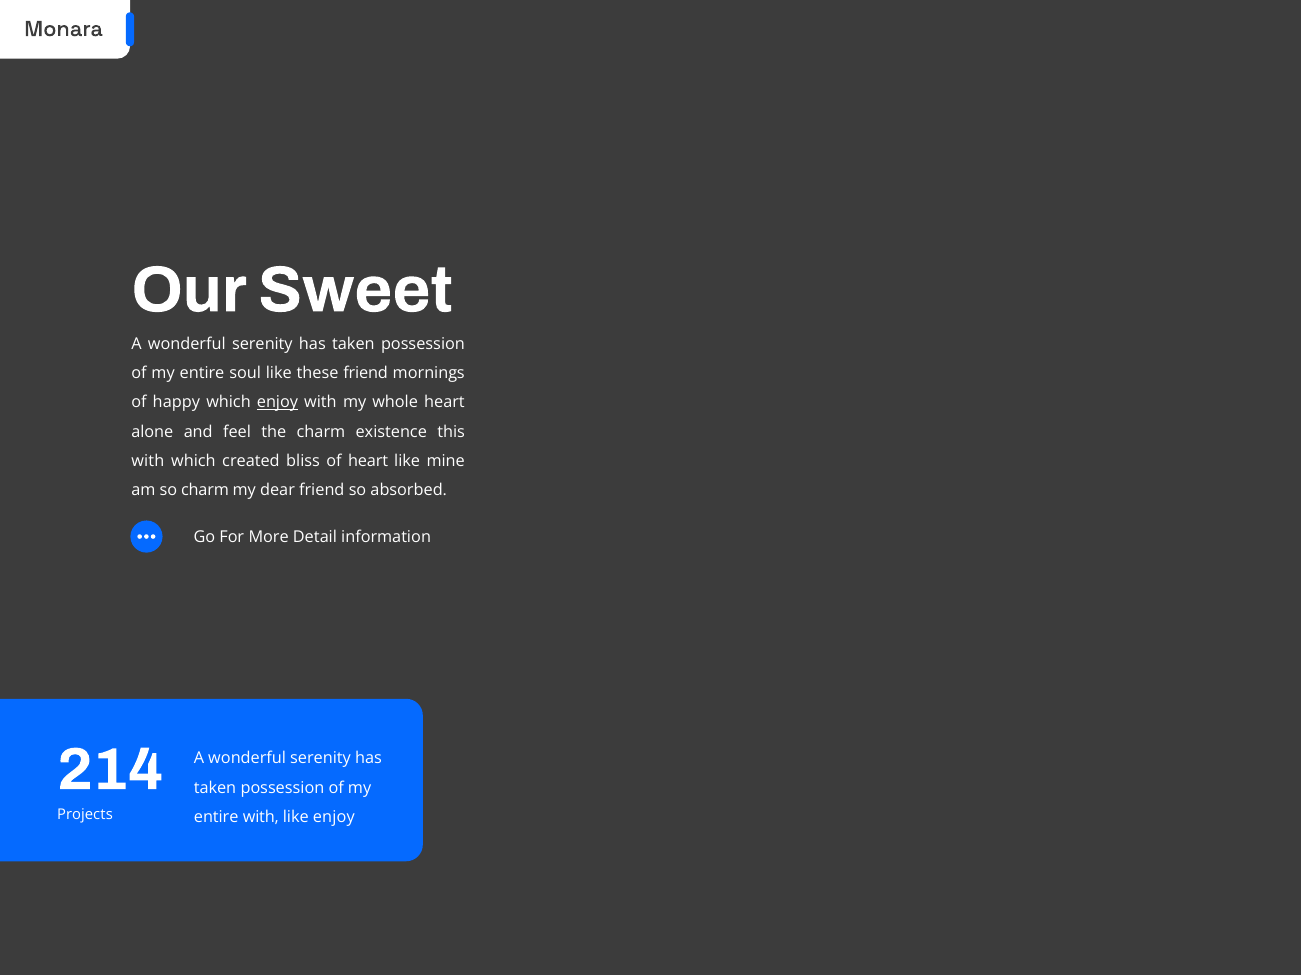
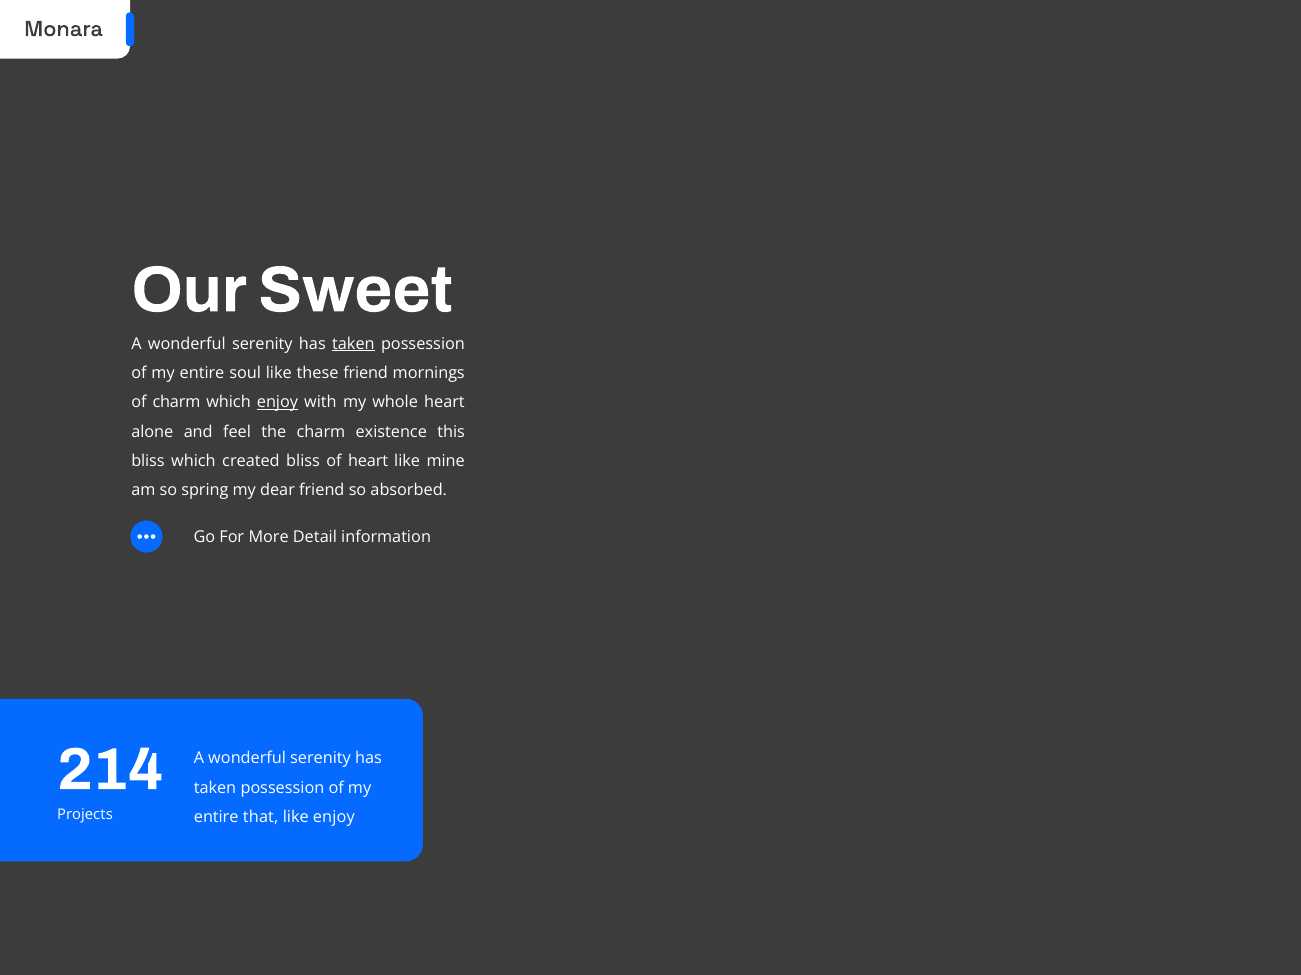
taken at (353, 344) underline: none -> present
of happy: happy -> charm
with at (148, 462): with -> bliss
so charm: charm -> spring
entire with: with -> that
